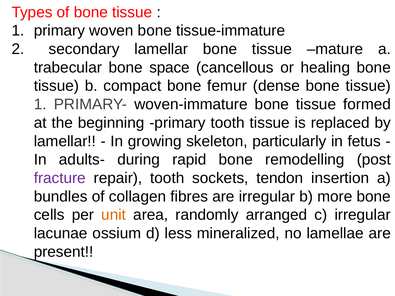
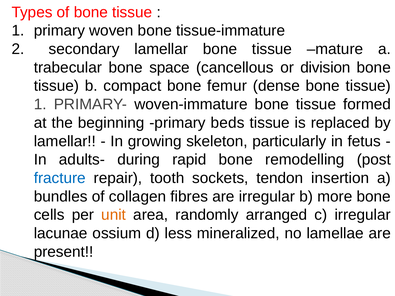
healing: healing -> division
primary tooth: tooth -> beds
fracture colour: purple -> blue
